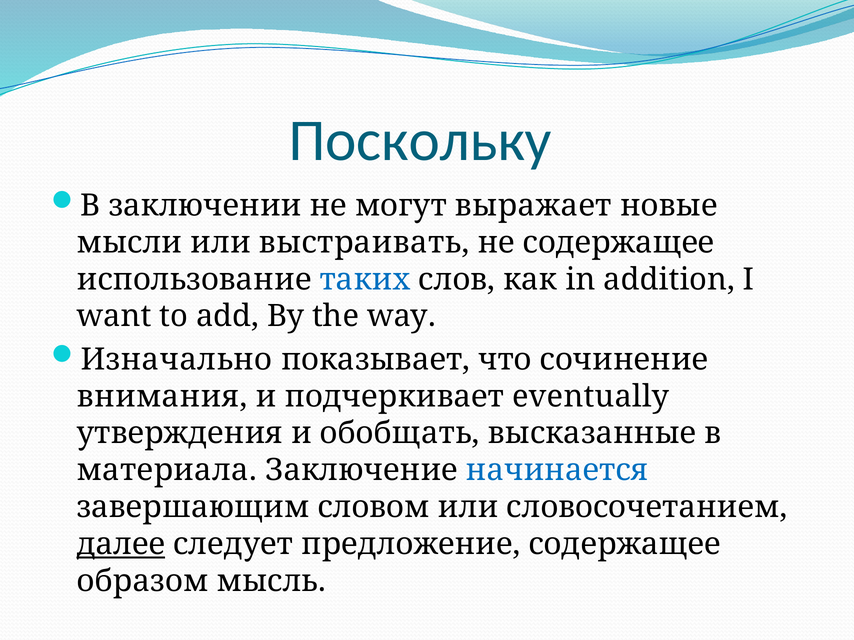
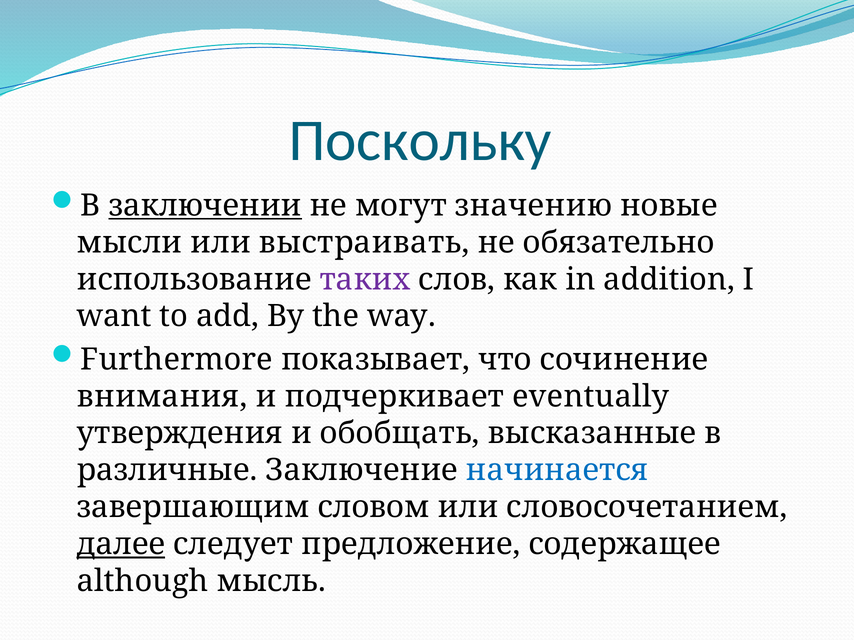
заключении underline: none -> present
выражает: выражает -> значению
не содержащее: содержащее -> обязательно
таких colour: blue -> purple
Изначально: Изначально -> Furthermore
материала: материала -> различные
образом: образом -> although
